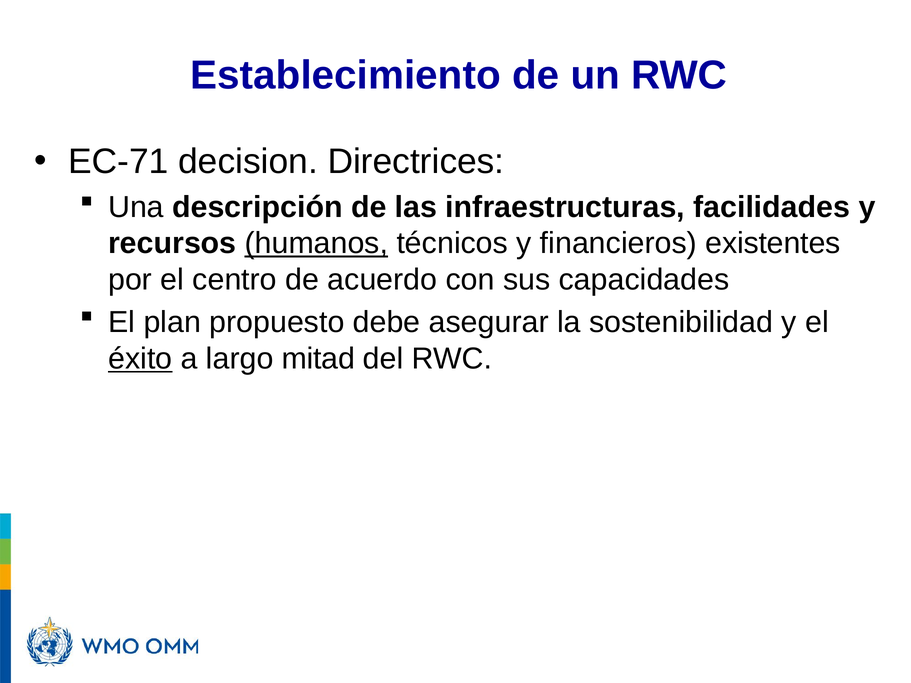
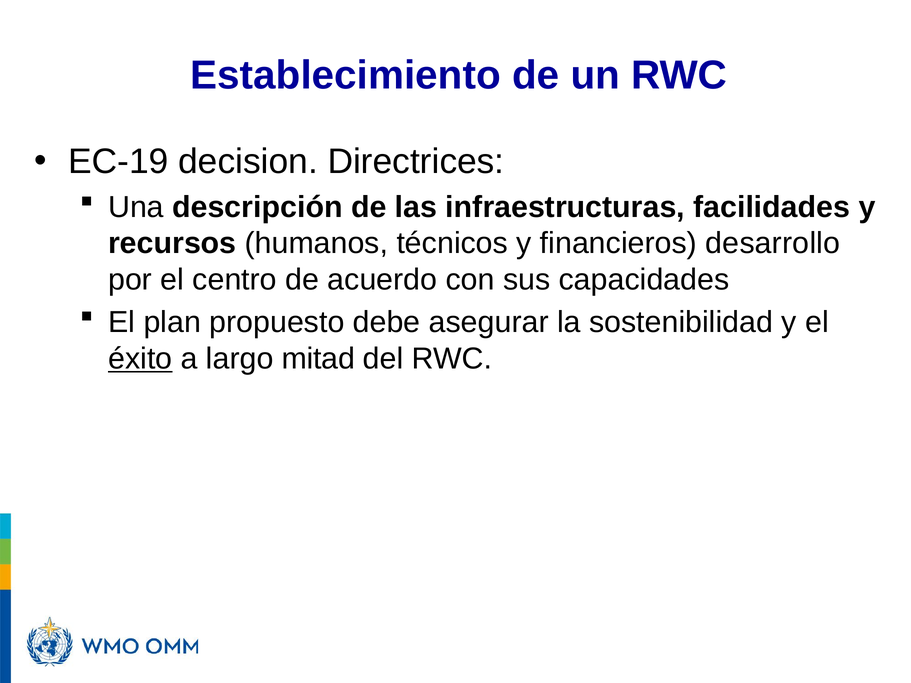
EC-71: EC-71 -> EC-19
humanos underline: present -> none
existentes: existentes -> desarrollo
